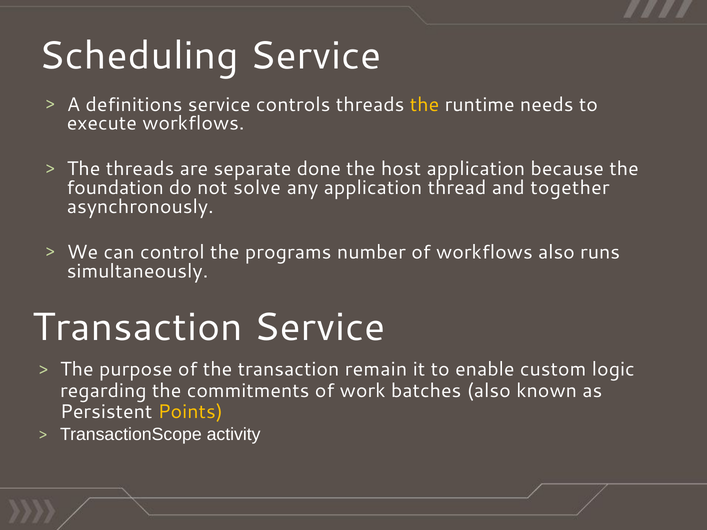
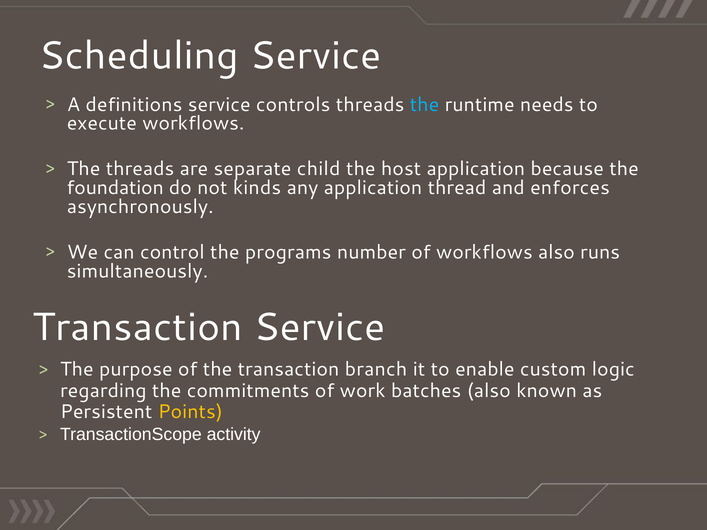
the at (425, 105) colour: yellow -> light blue
done: done -> child
solve: solve -> kinds
together: together -> enforces
remain: remain -> branch
